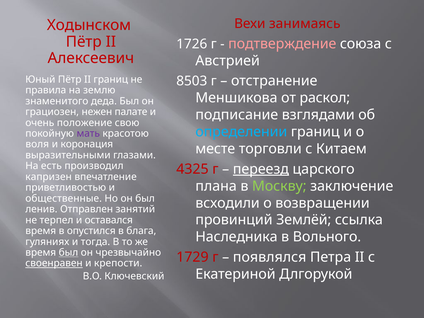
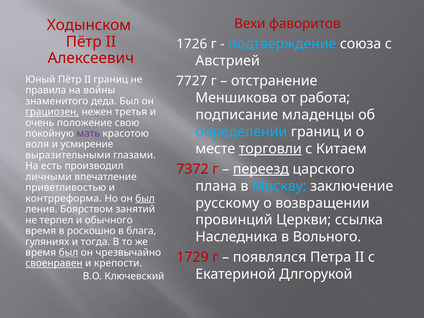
занимаясь: занимаясь -> фаворитов
подтверждение colour: pink -> light blue
8503: 8503 -> 7727
землю: землю -> войны
раскол: раскол -> работа
грациозен underline: none -> present
палате: палате -> третья
взглядами: взглядами -> младенцы
коронация: коронация -> усмирение
торговли underline: none -> present
4325: 4325 -> 7372
капризен: капризен -> личными
Москву colour: light green -> light blue
общественные: общественные -> контрреформа
был at (145, 198) underline: none -> present
всходили: всходили -> русскому
Отправлен: Отправлен -> Боярством
Землёй: Землёй -> Церкви
оставался: оставался -> обычного
опустился: опустился -> роскошно
